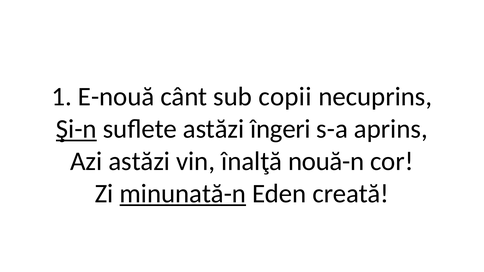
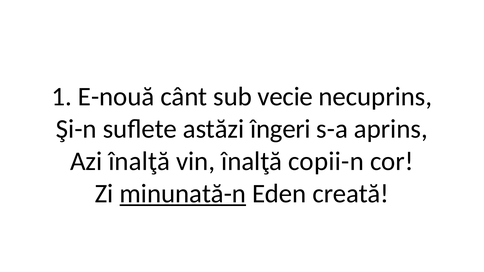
copii: copii -> vecie
Şi-n underline: present -> none
Azi astăzi: astăzi -> înalţă
nouă-n: nouă-n -> copii-n
